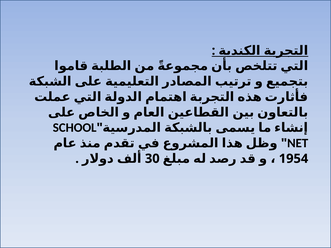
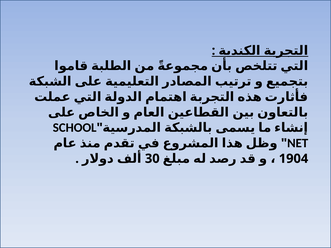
1954: 1954 -> 1904
